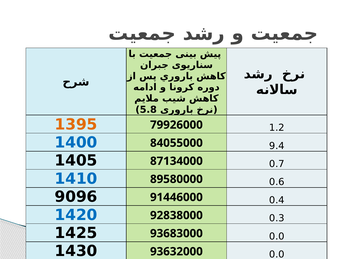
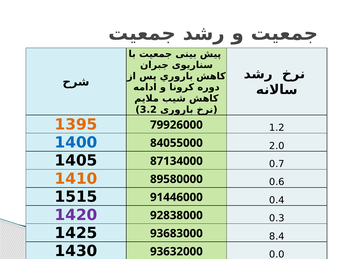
5.8: 5.8 -> 3.2
9.4: 9.4 -> 2.0
1410 colour: blue -> orange
9096: 9096 -> 1515
1420 colour: blue -> purple
0.0 at (277, 237): 0.0 -> 8.4
